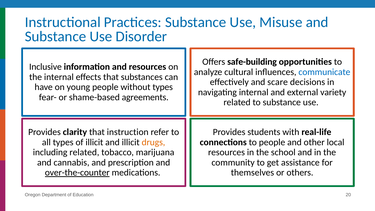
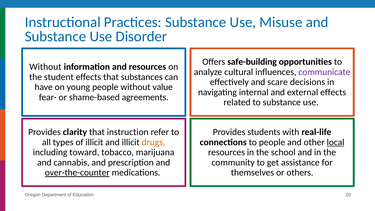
Inclusive at (45, 67): Inclusive -> Without
communicate colour: blue -> purple
the internal: internal -> student
without types: types -> value
external variety: variety -> effects
local underline: none -> present
including related: related -> toward
